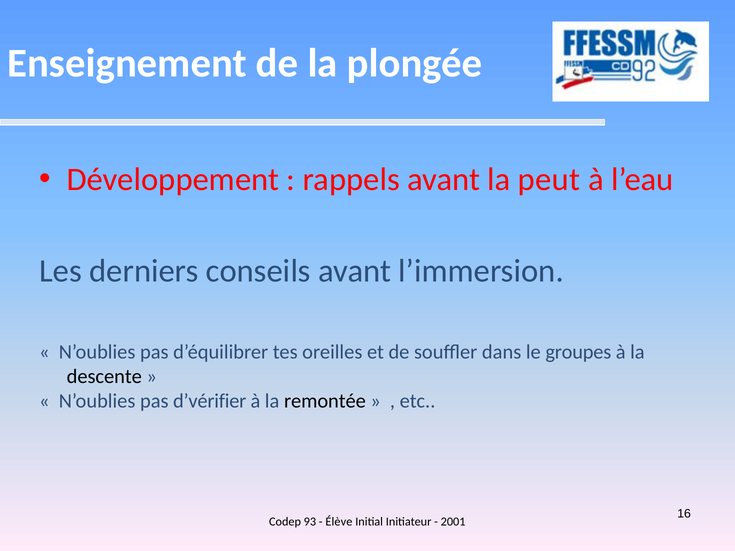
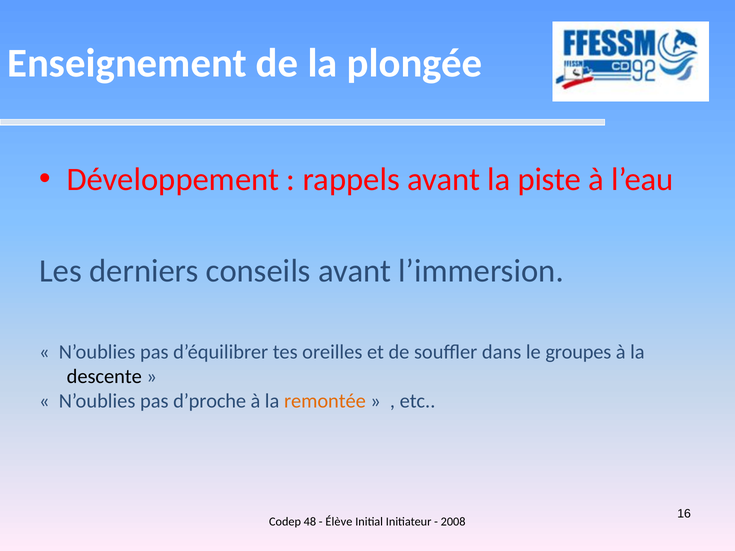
peut: peut -> piste
d’vérifier: d’vérifier -> d’proche
remontée colour: black -> orange
93: 93 -> 48
2001: 2001 -> 2008
